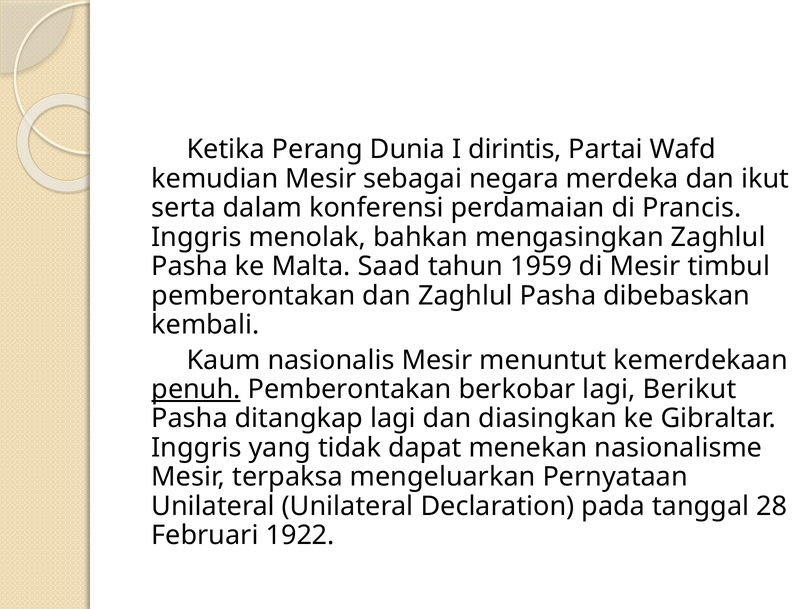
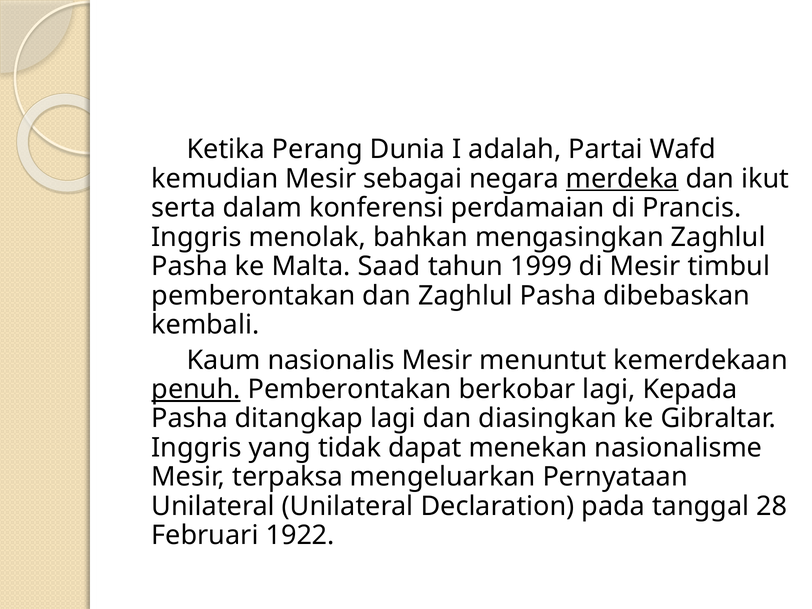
dirintis: dirintis -> adalah
merdeka underline: none -> present
1959: 1959 -> 1999
Berikut: Berikut -> Kepada
